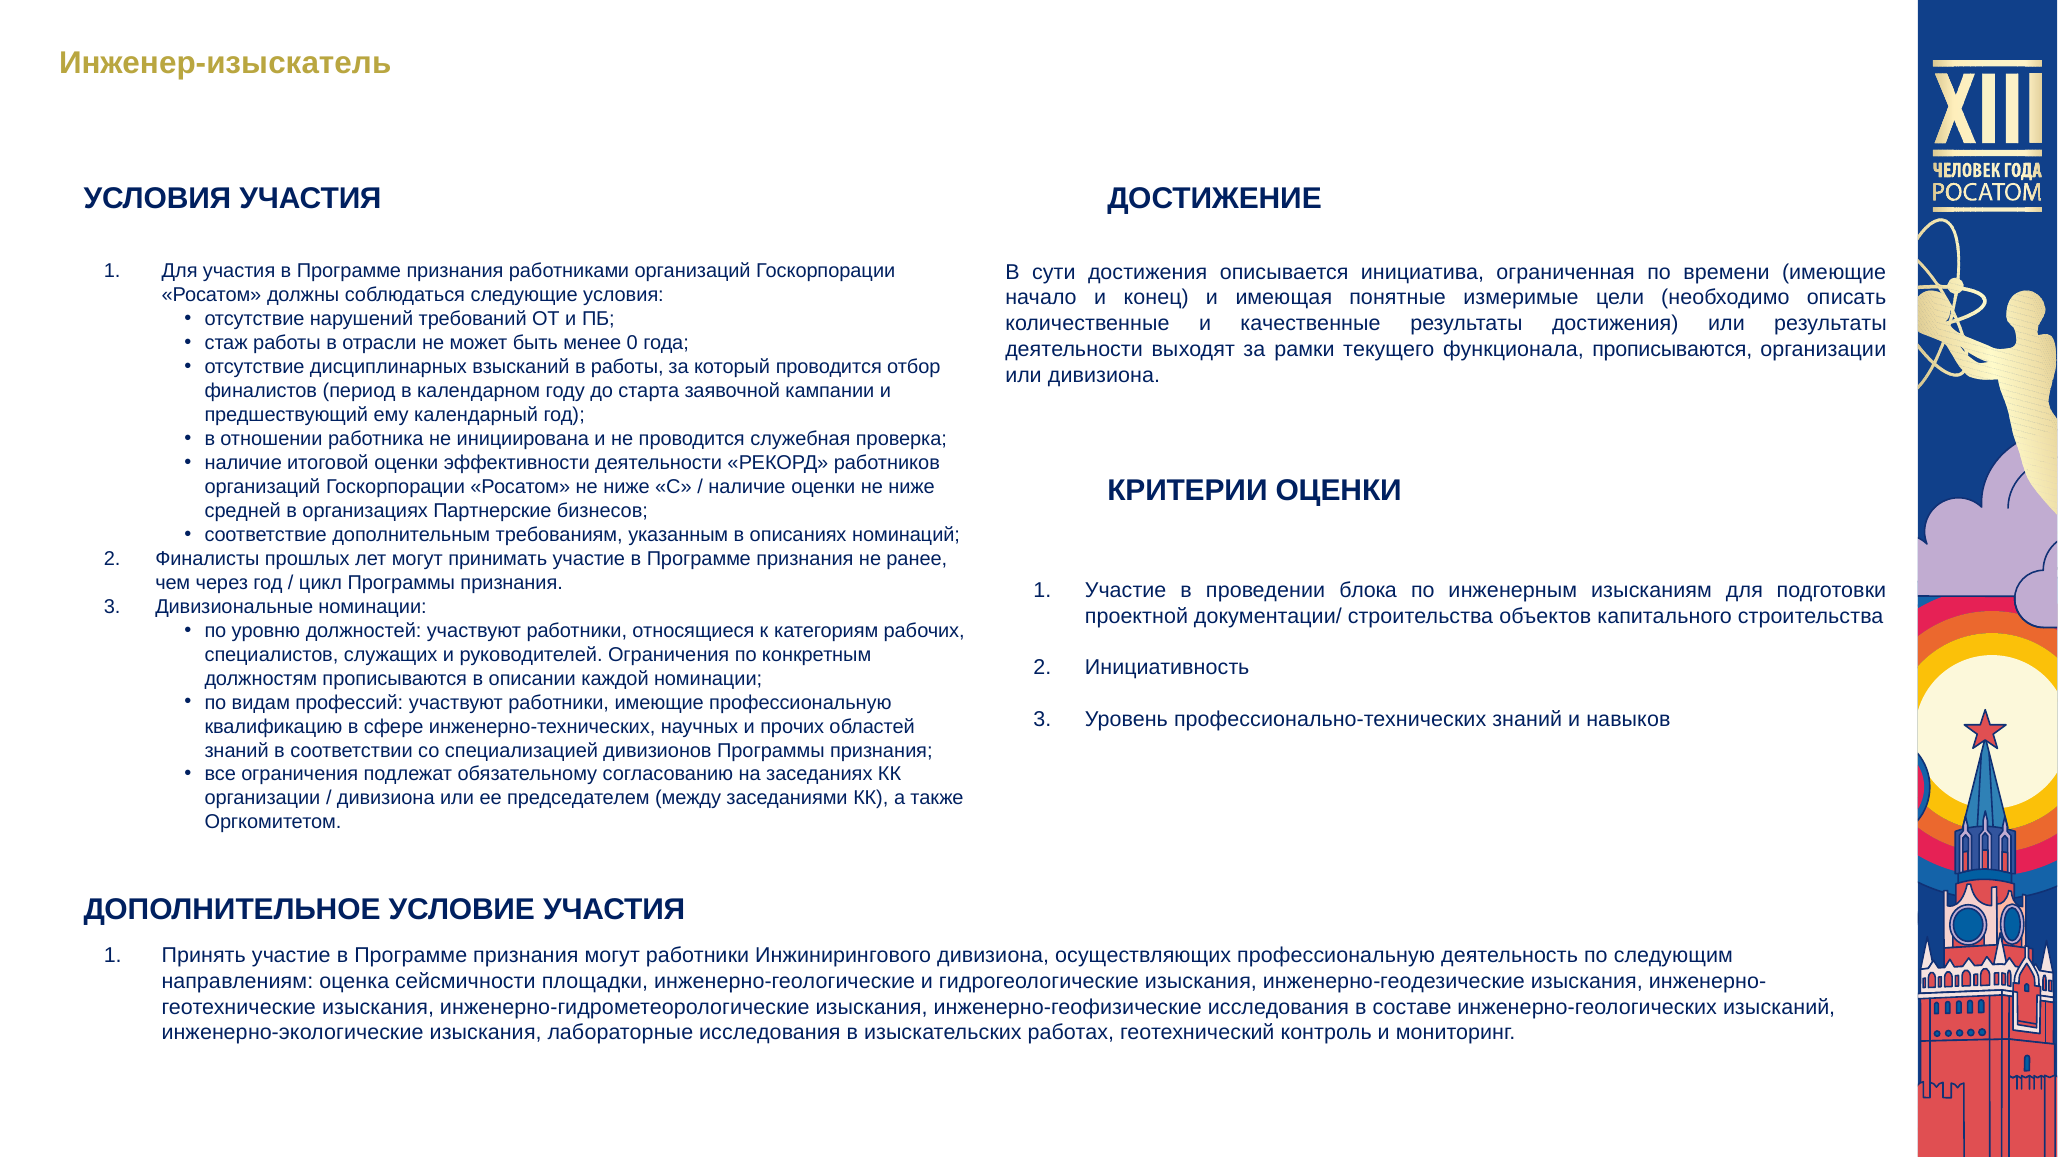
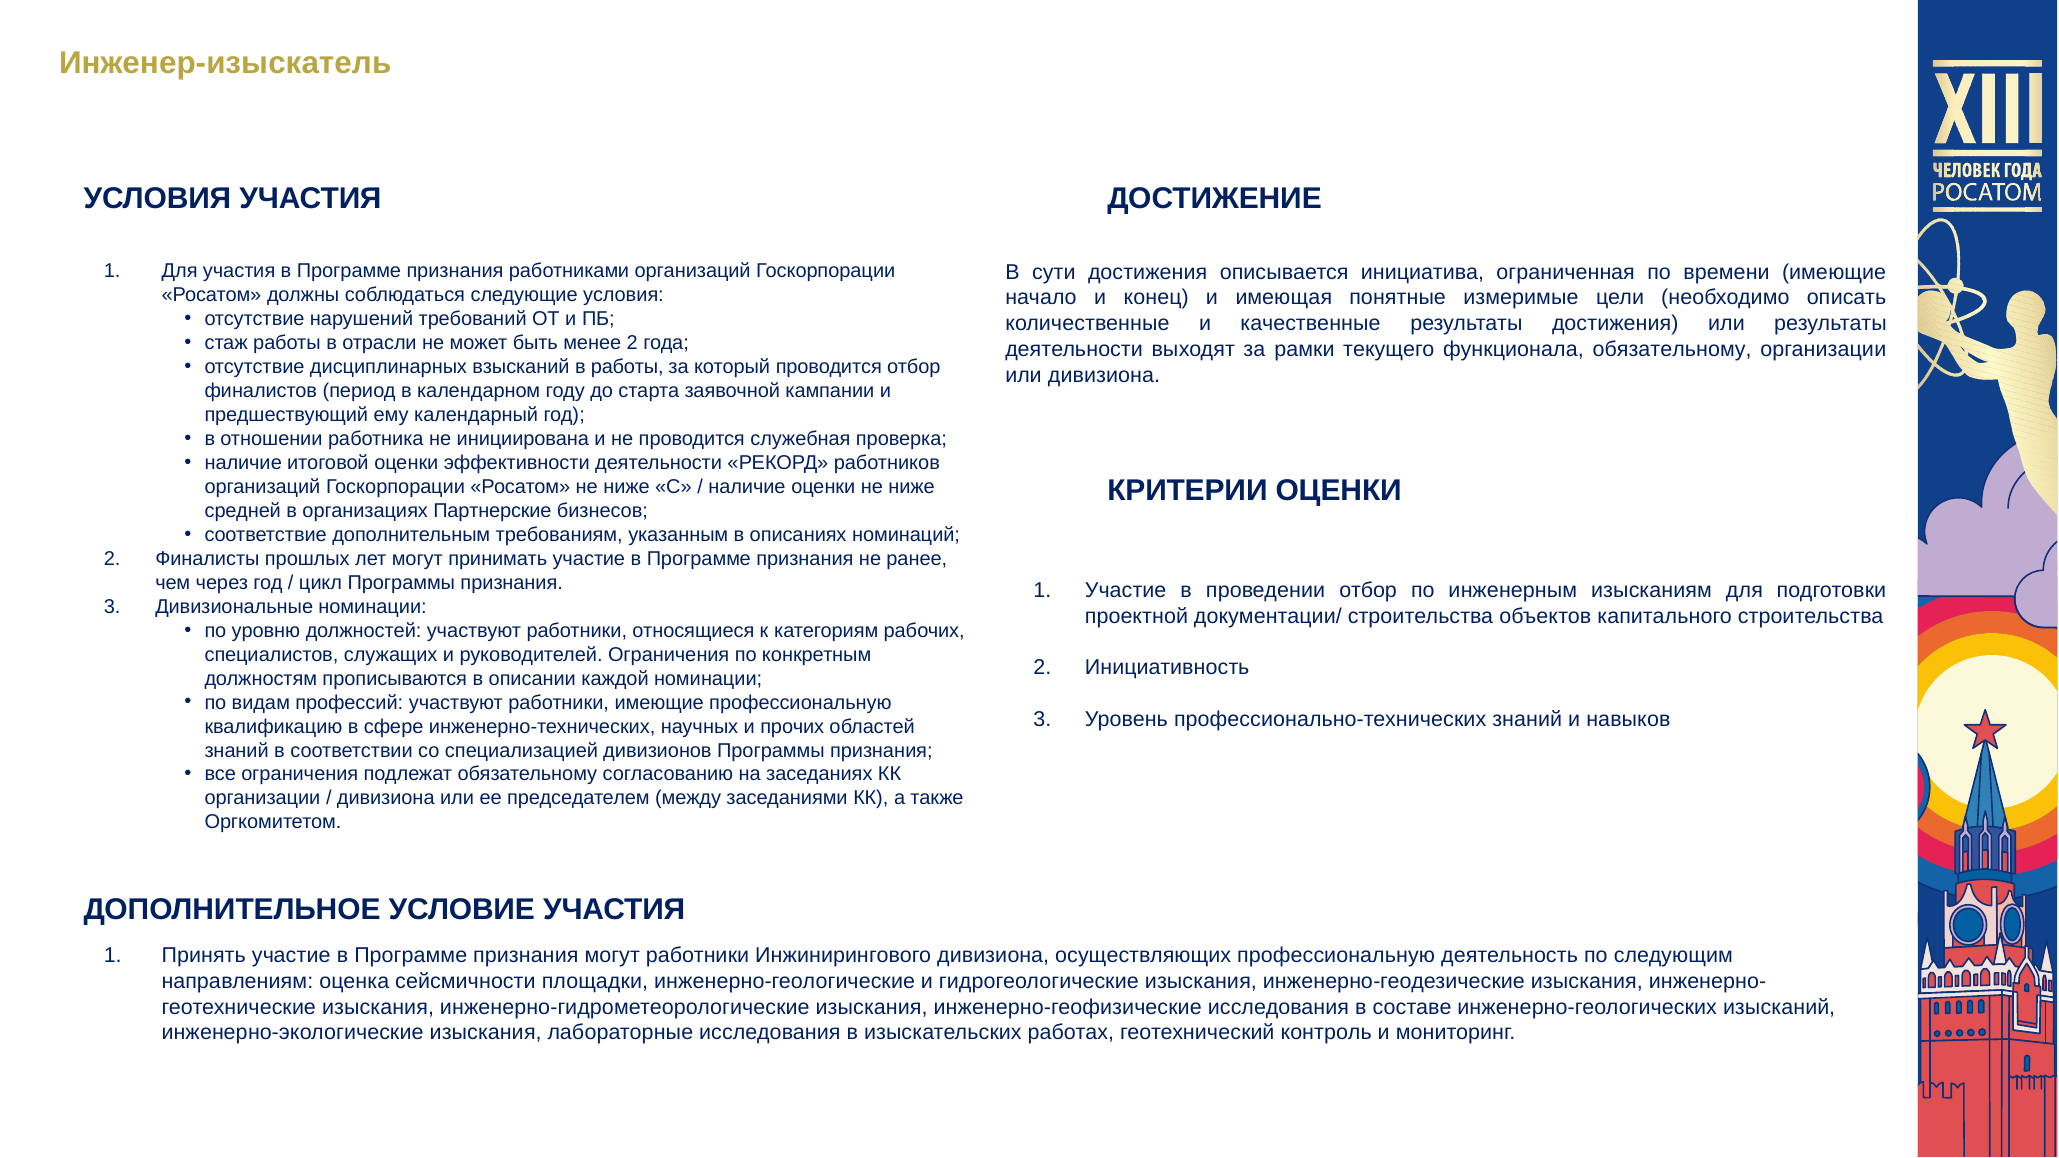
менее 0: 0 -> 2
функционала прописываются: прописываются -> обязательному
проведении блока: блока -> отбор
